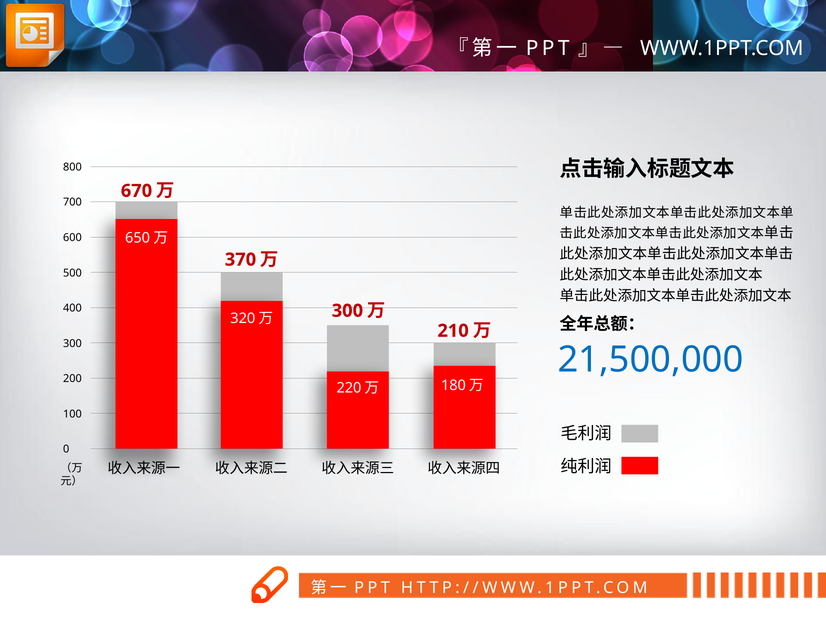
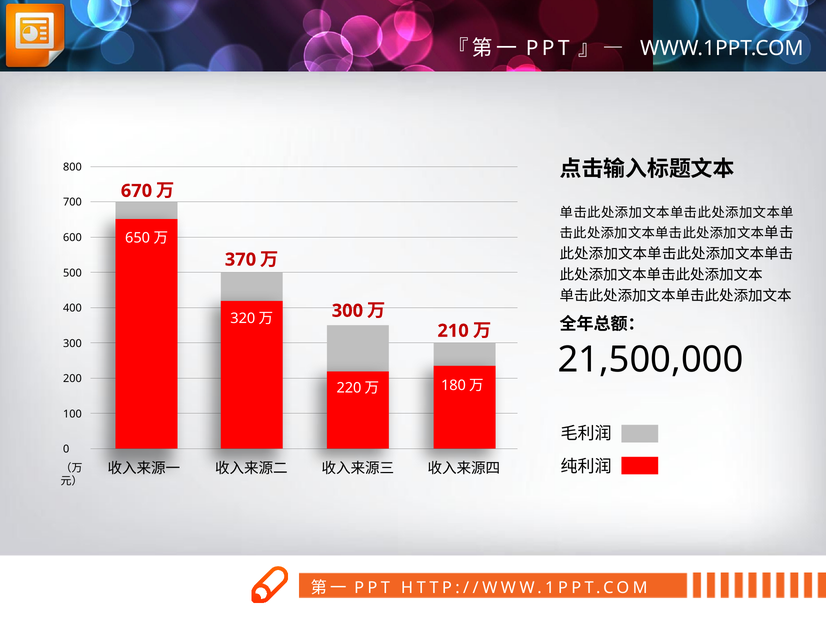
21,500,000 colour: blue -> black
